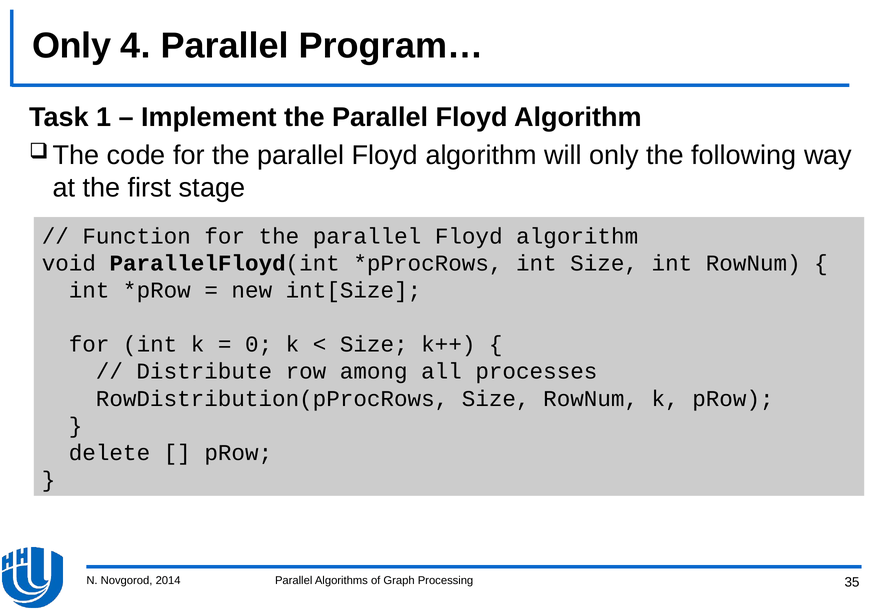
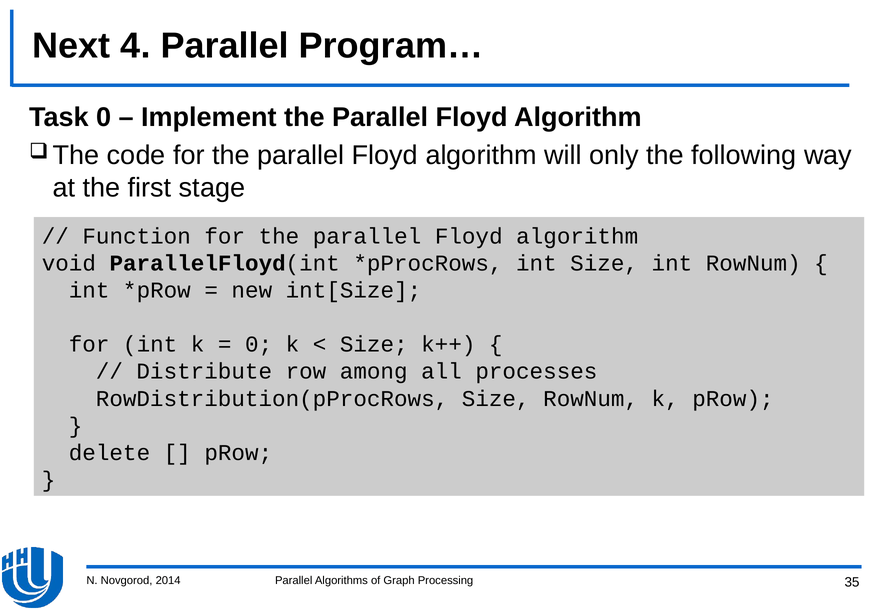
Only at (72, 46): Only -> Next
Task 1: 1 -> 0
